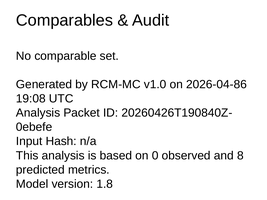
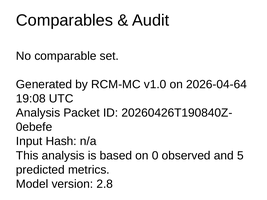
2026-04-86: 2026-04-86 -> 2026-04-64
8: 8 -> 5
1.8: 1.8 -> 2.8
